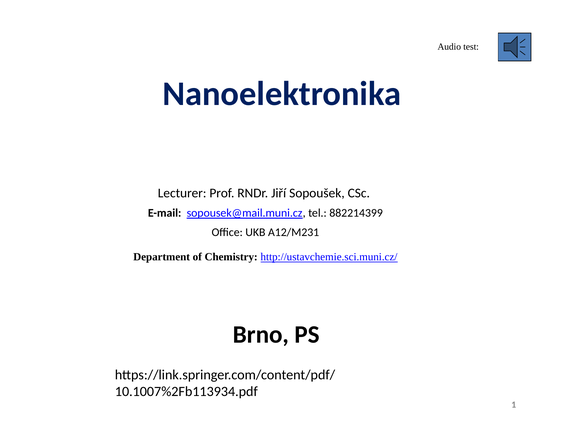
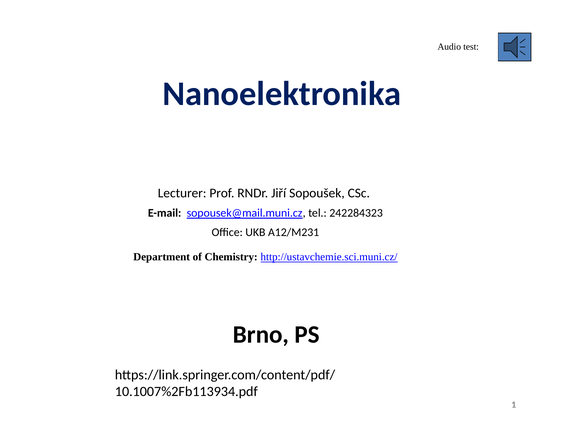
882214399: 882214399 -> 242284323
